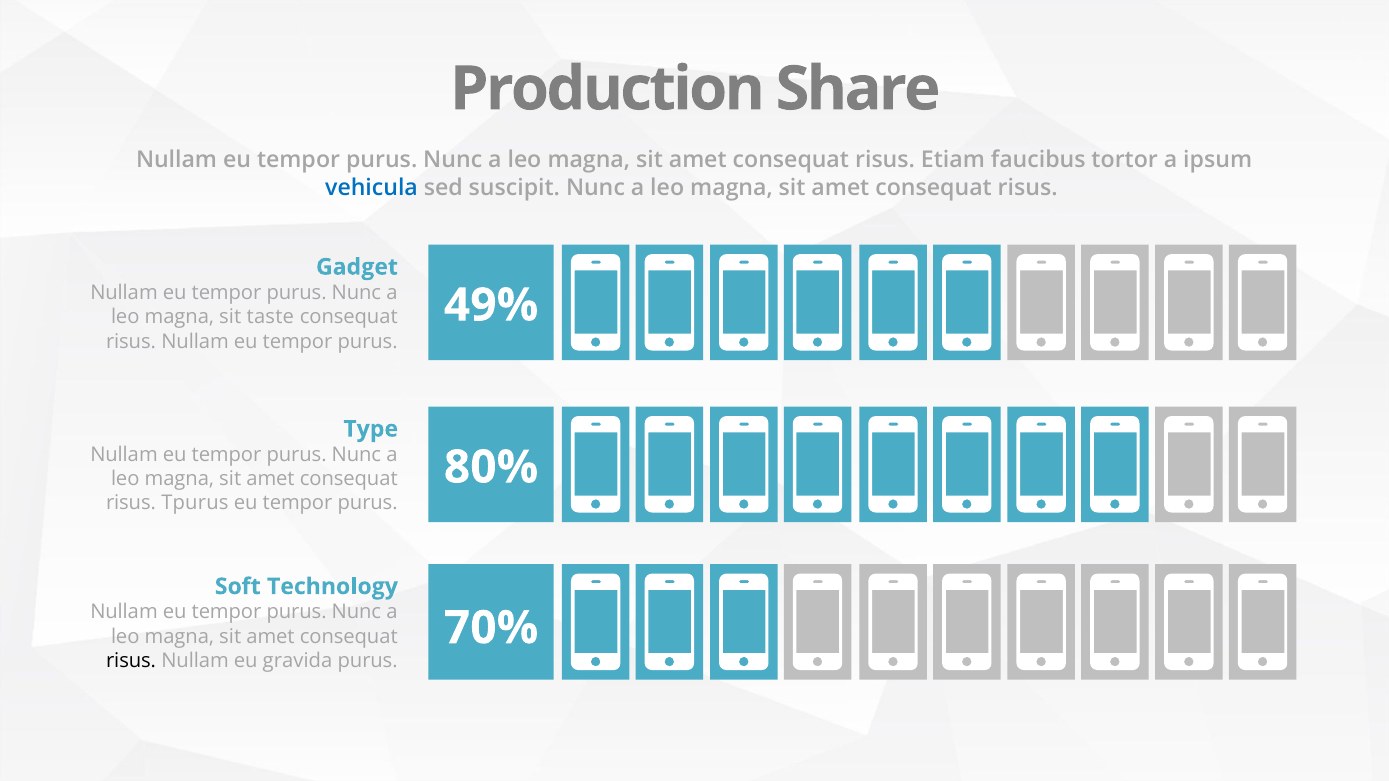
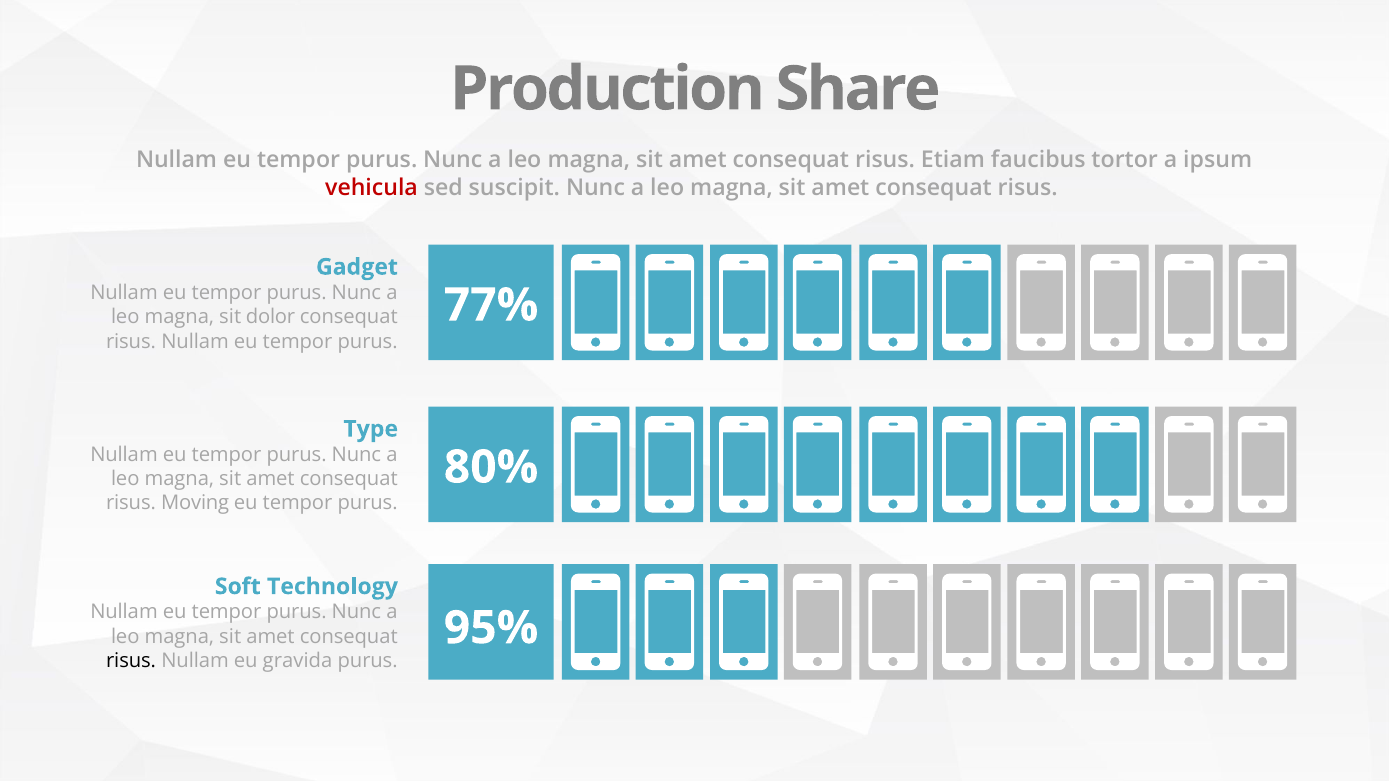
vehicula colour: blue -> red
49%: 49% -> 77%
taste: taste -> dolor
Tpurus: Tpurus -> Moving
70%: 70% -> 95%
